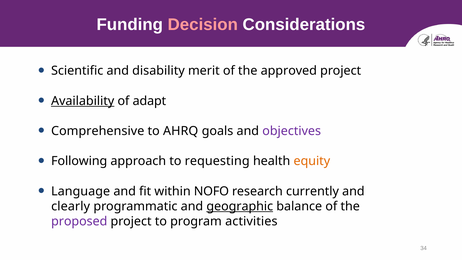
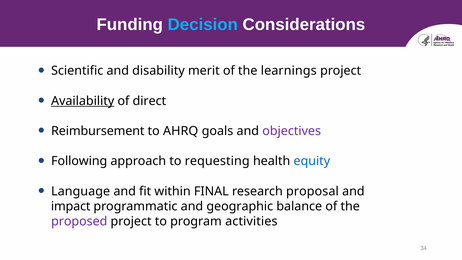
Decision colour: pink -> light blue
approved: approved -> learnings
adapt: adapt -> direct
Comprehensive: Comprehensive -> Reimbursement
equity colour: orange -> blue
NOFO: NOFO -> FINAL
currently: currently -> proposal
clearly: clearly -> impact
geographic underline: present -> none
